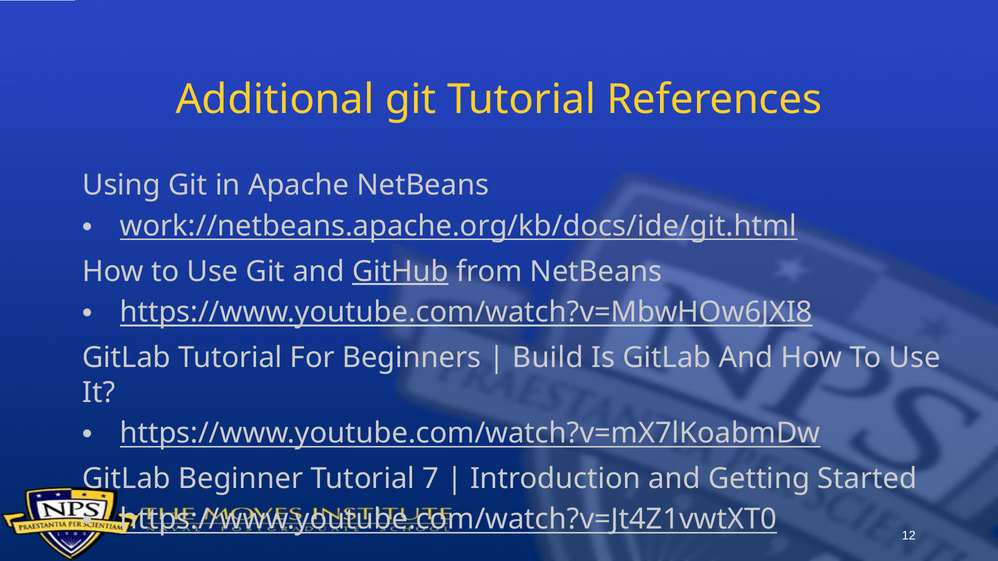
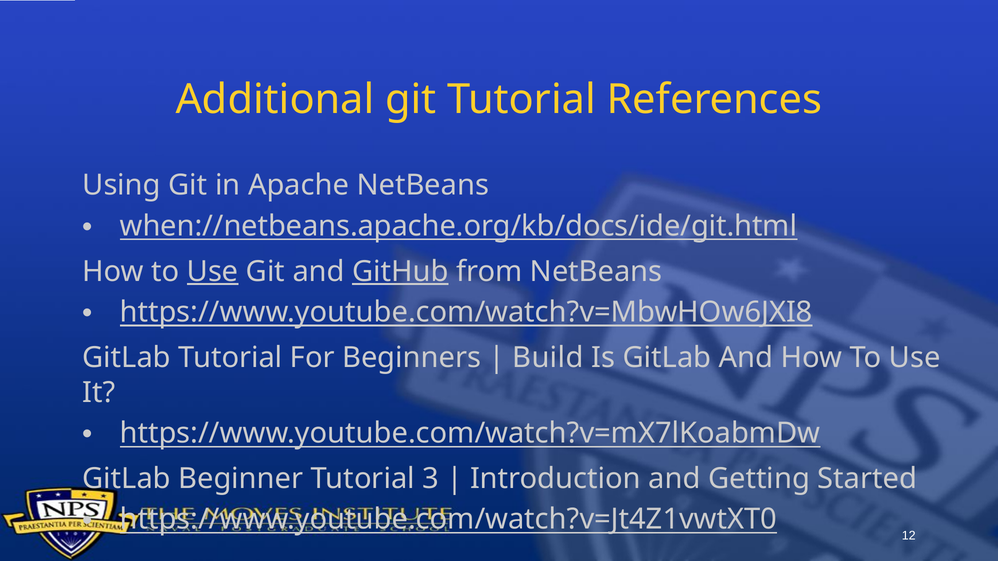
work://netbeans.apache.org/kb/docs/ide/git.html: work://netbeans.apache.org/kb/docs/ide/git.html -> when://netbeans.apache.org/kb/docs/ide/git.html
Use at (213, 272) underline: none -> present
7: 7 -> 3
